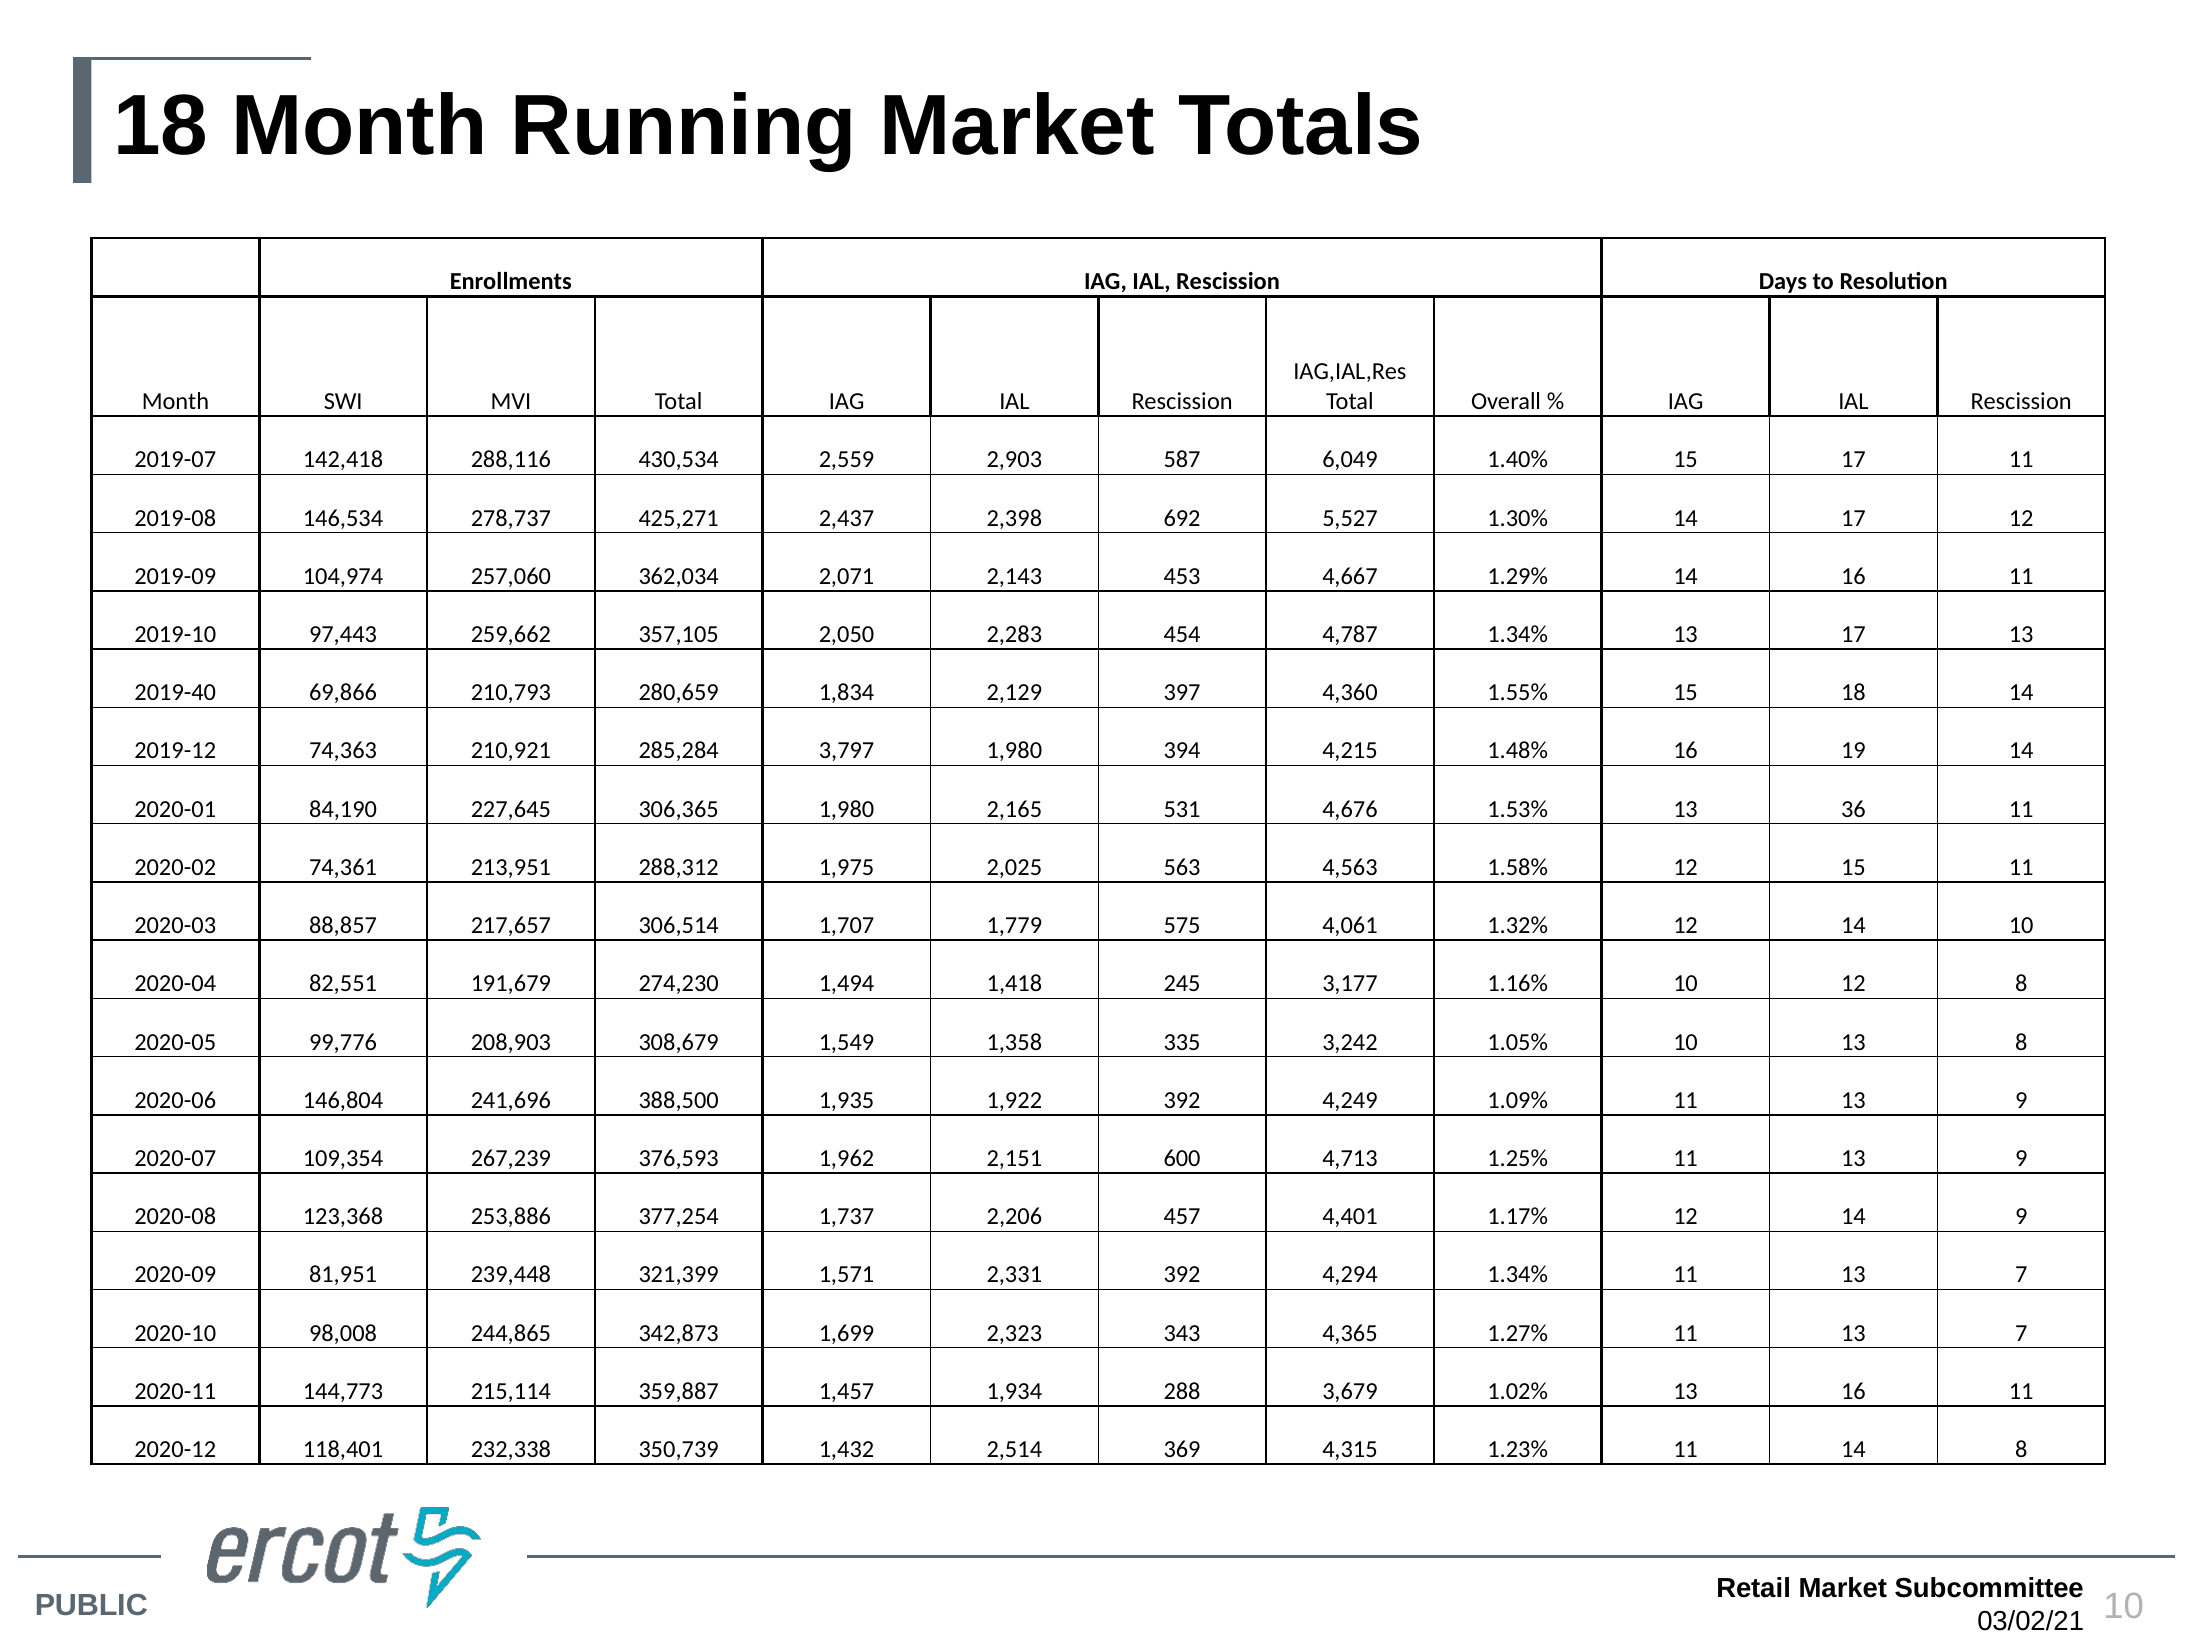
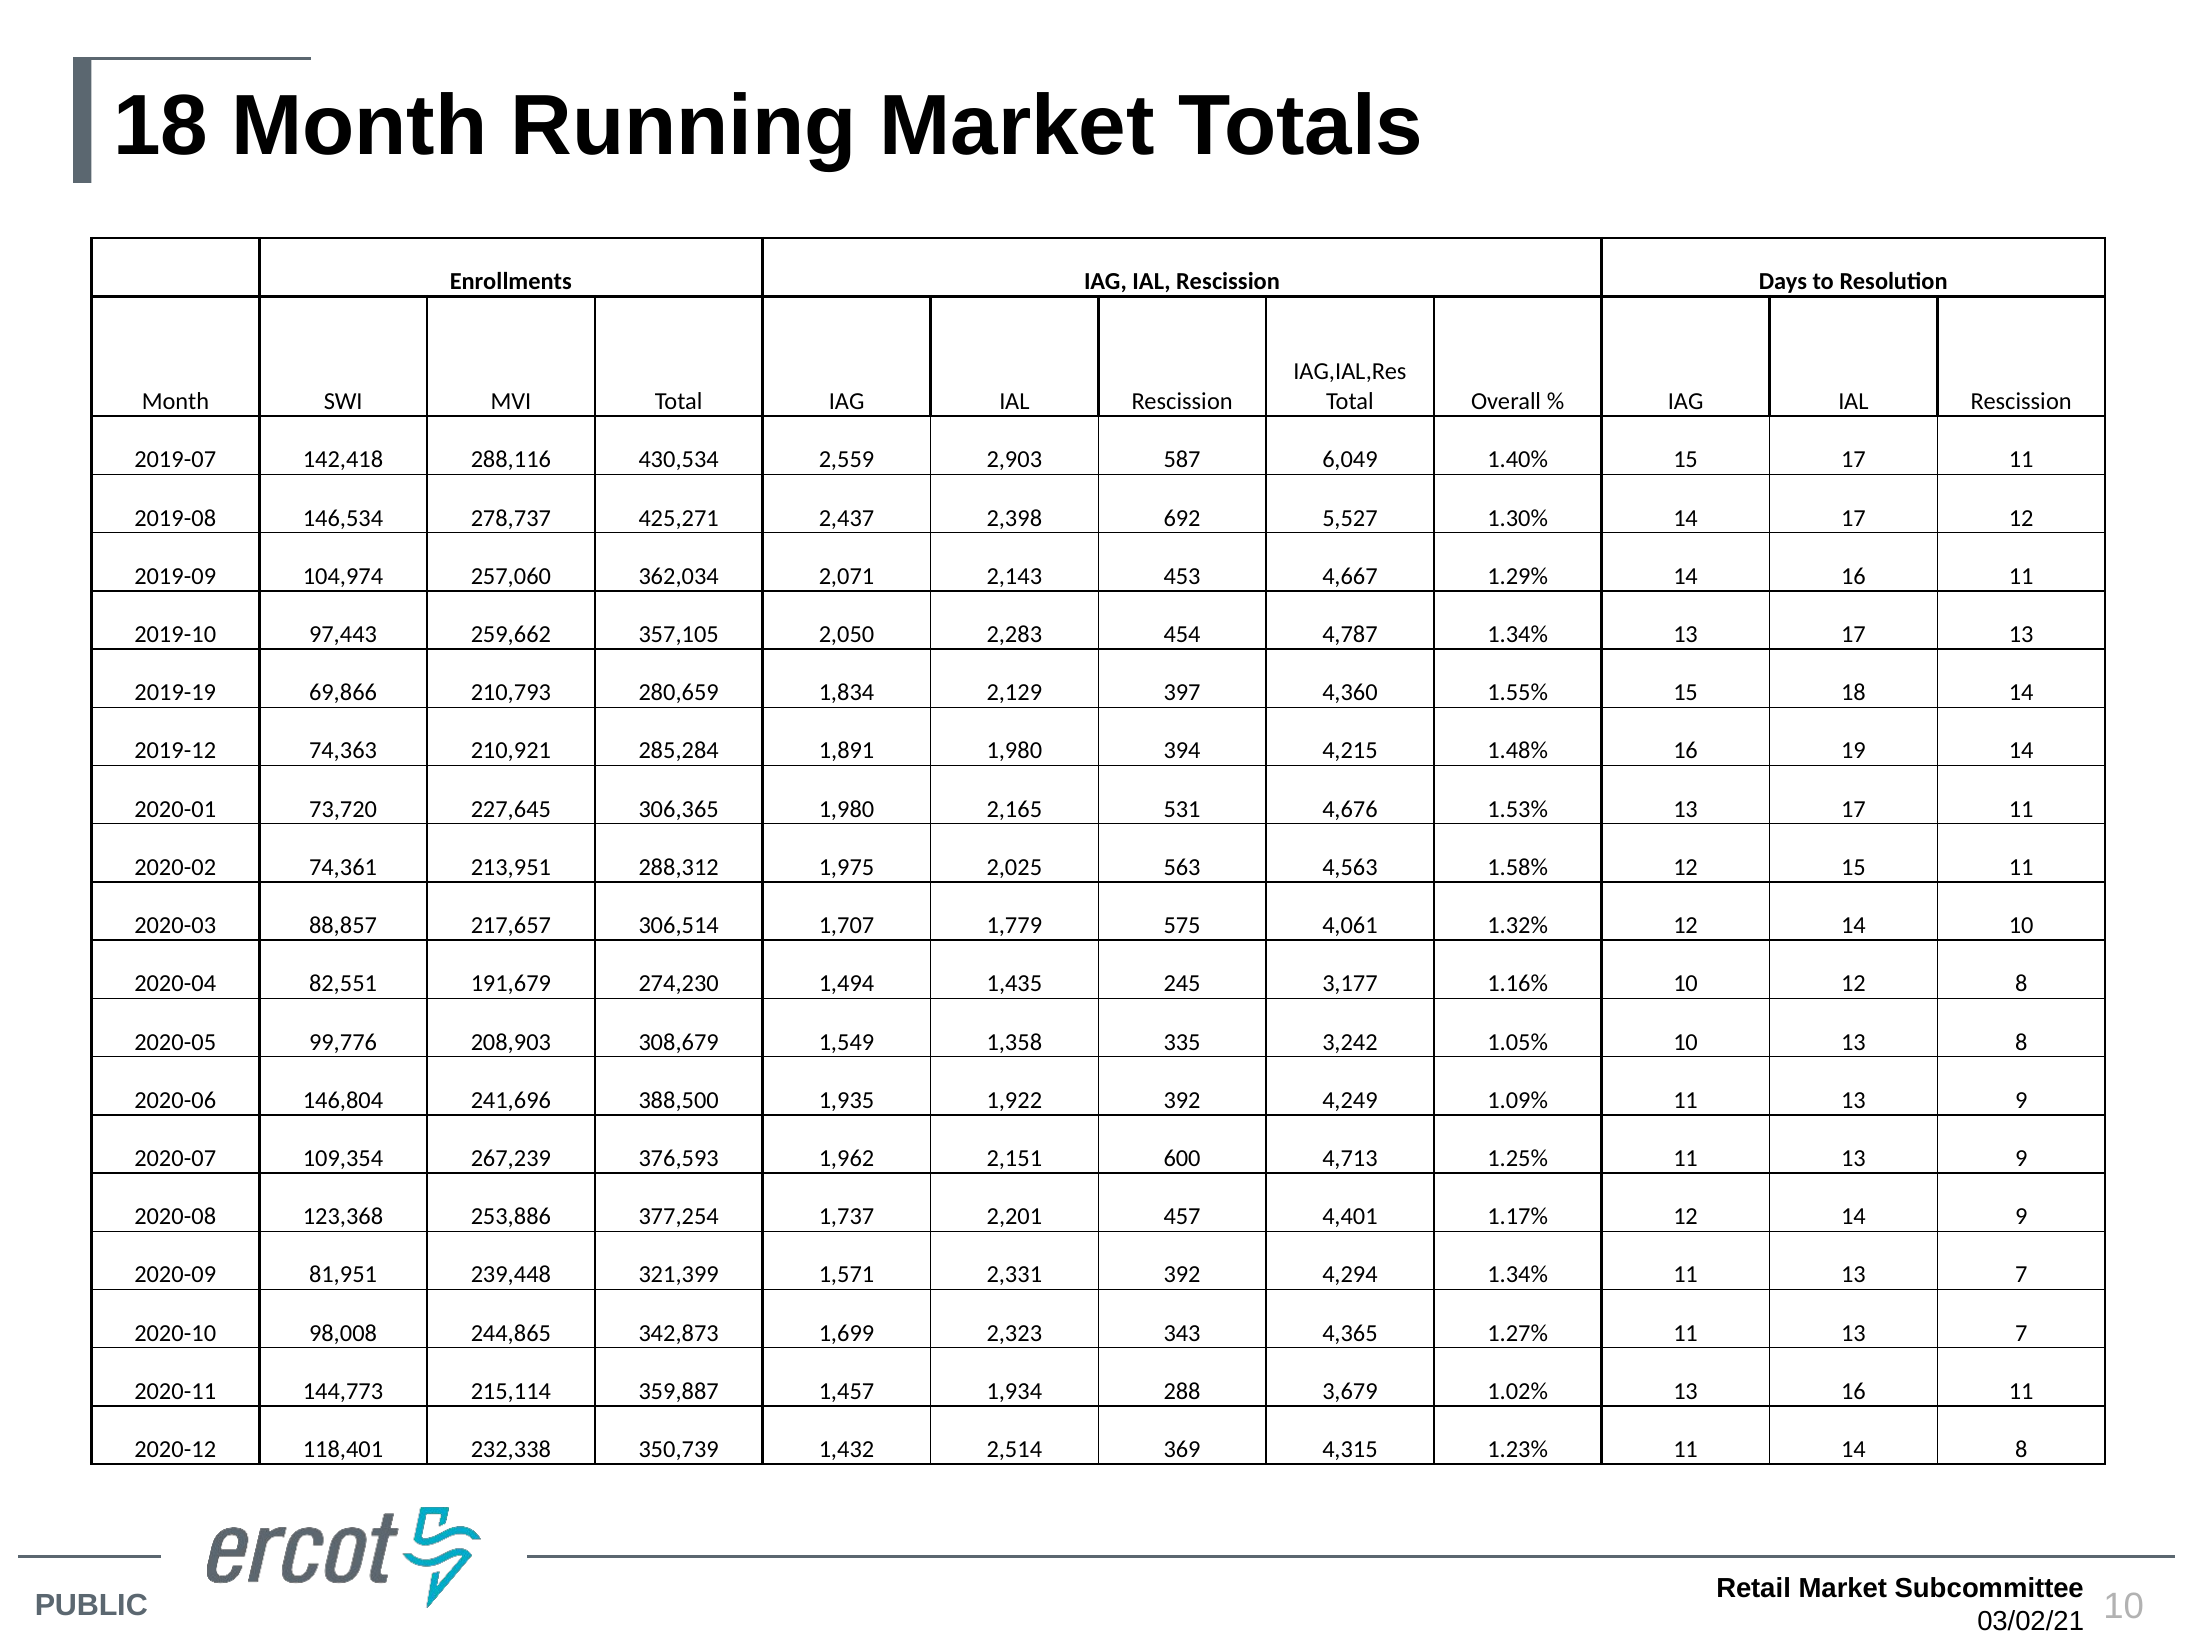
2019-40: 2019-40 -> 2019-19
3,797: 3,797 -> 1,891
84,190: 84,190 -> 73,720
1.53% 13 36: 36 -> 17
1,418: 1,418 -> 1,435
2,206: 2,206 -> 2,201
